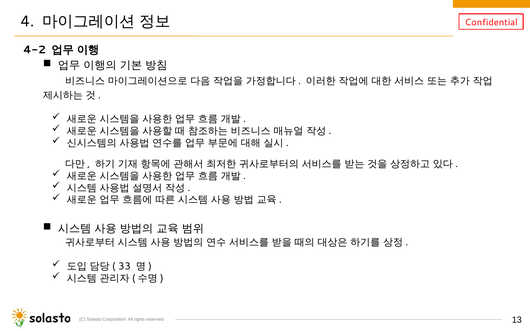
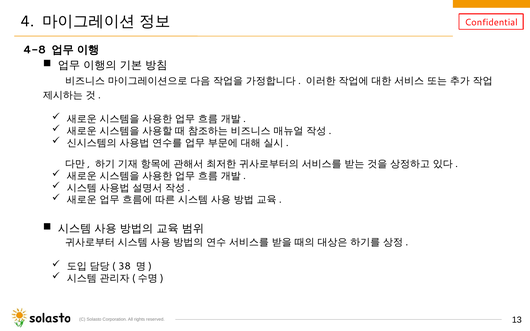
4-2: 4-2 -> 4-8
33: 33 -> 38
